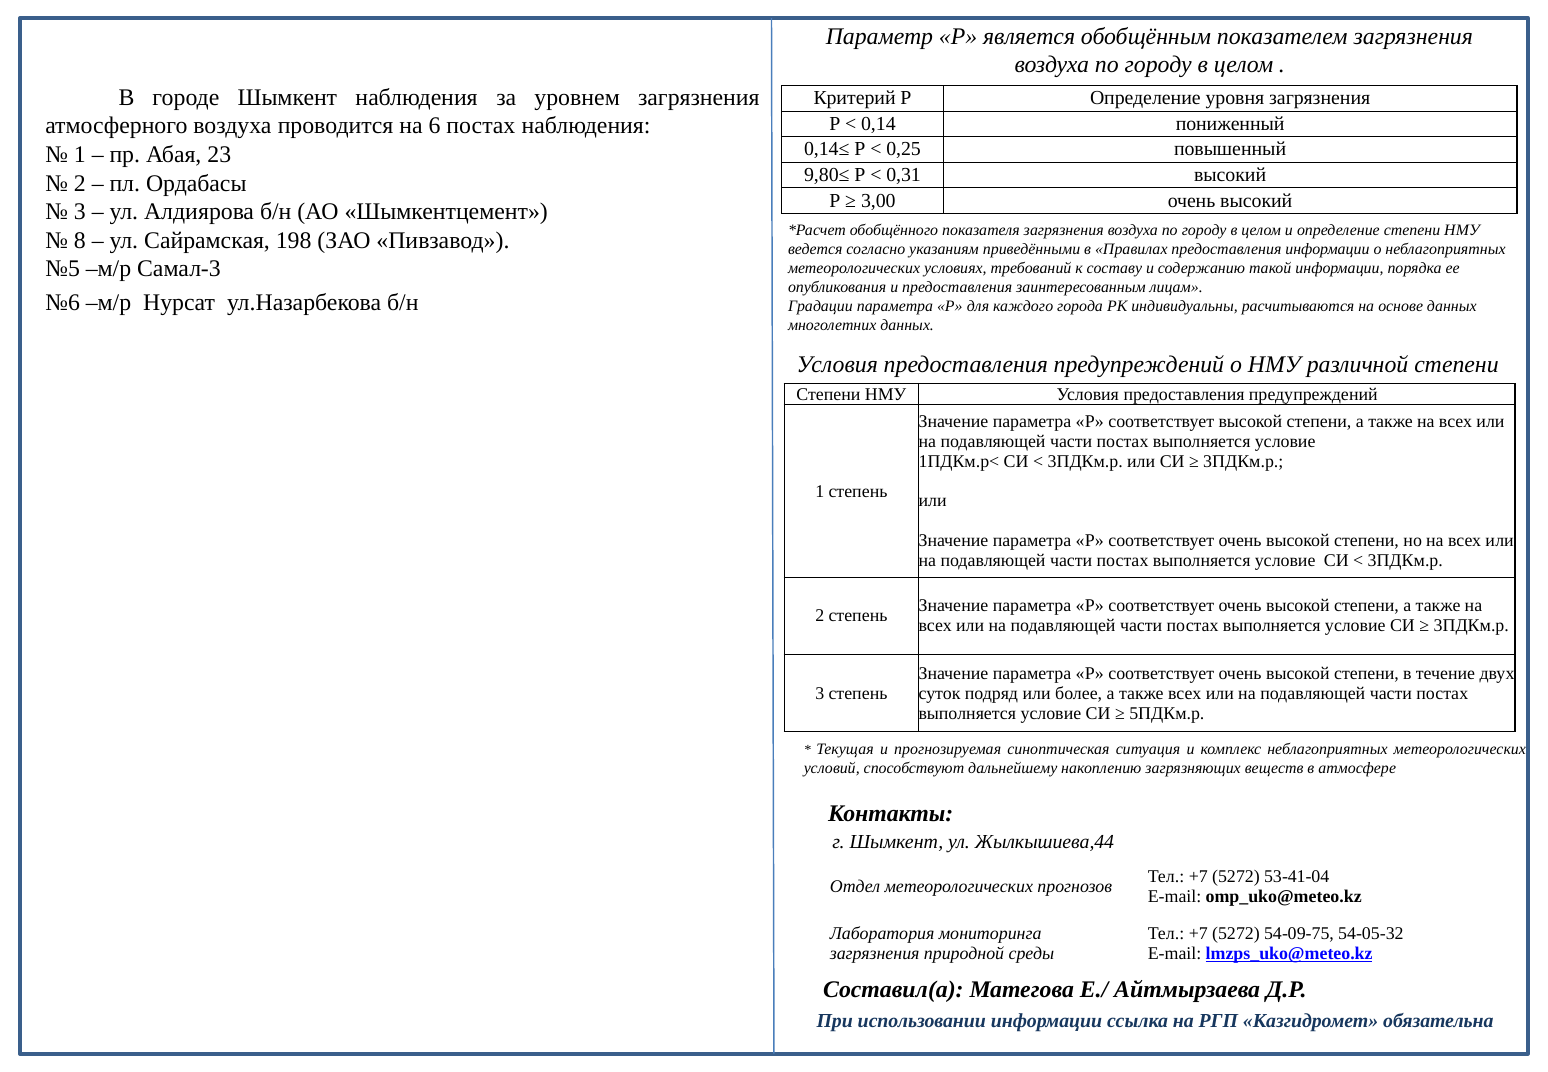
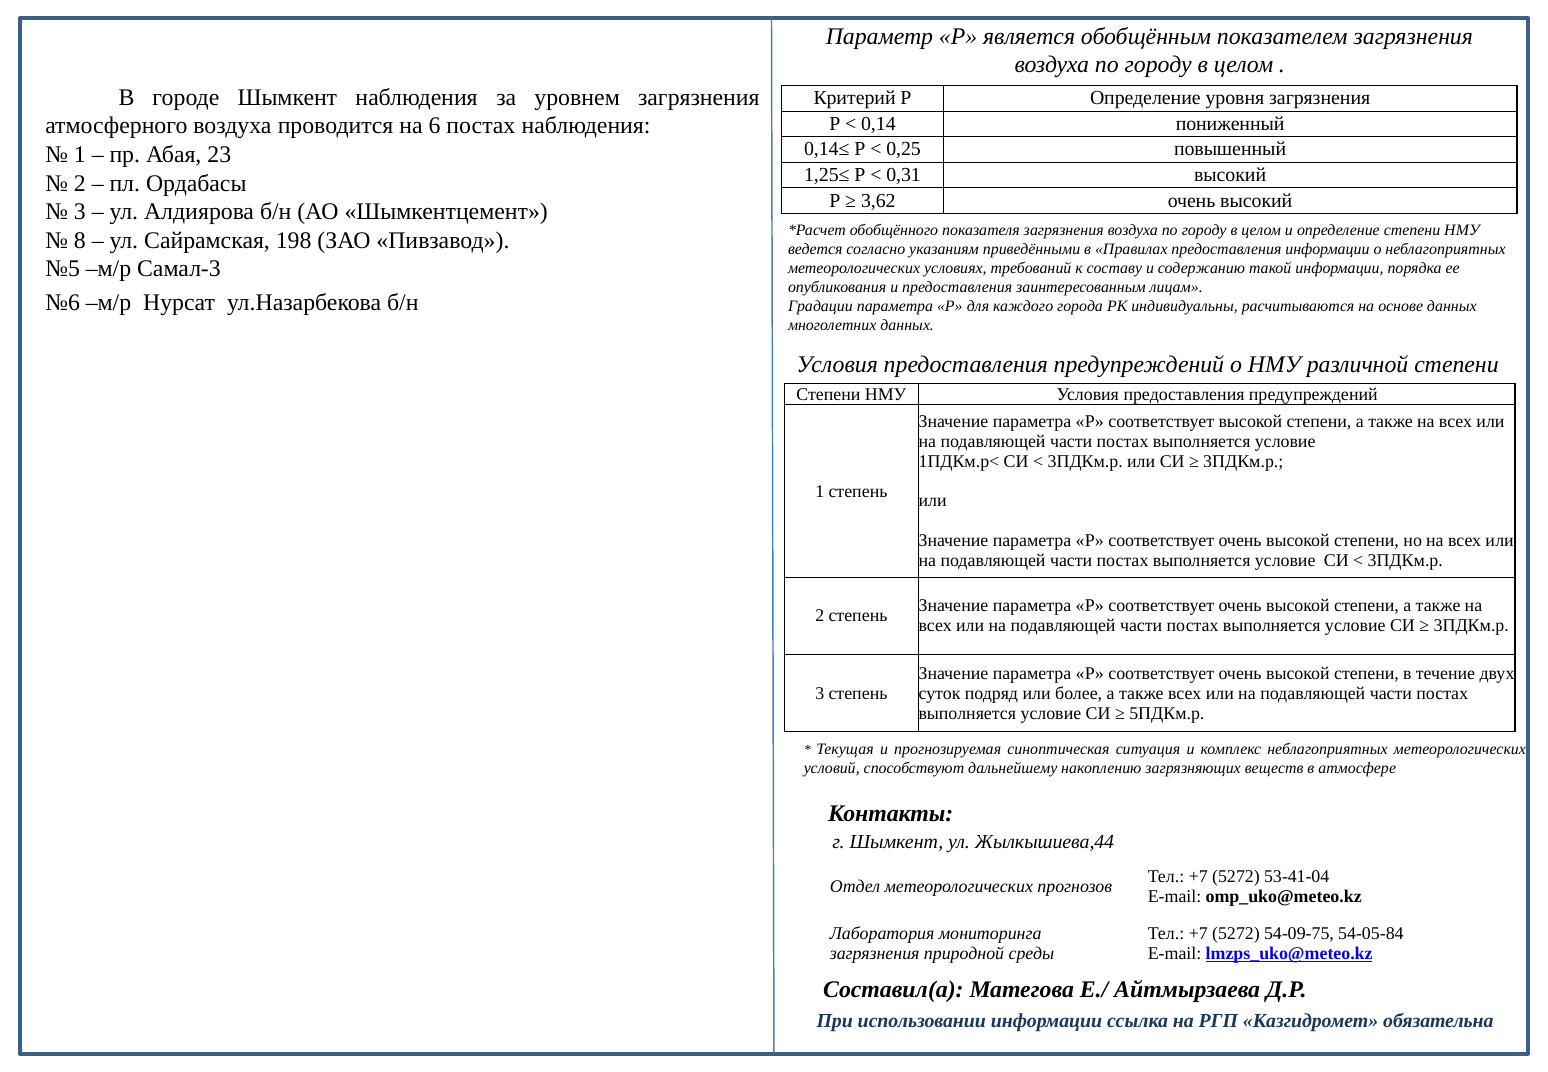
9,80≤: 9,80≤ -> 1,25≤
3,00: 3,00 -> 3,62
54-05-32: 54-05-32 -> 54-05-84
